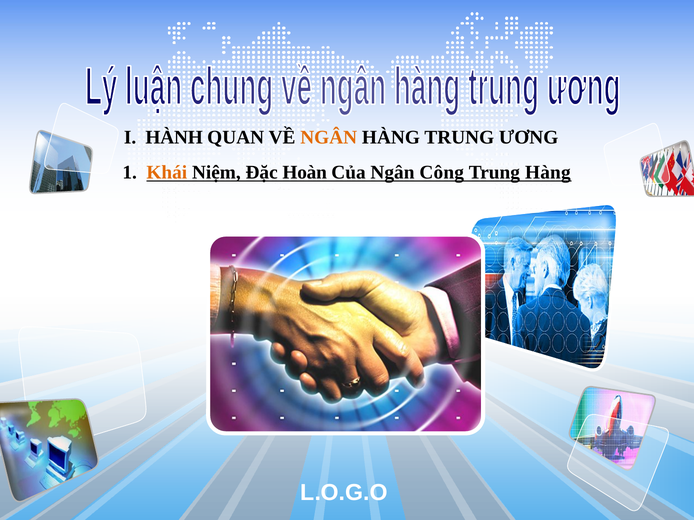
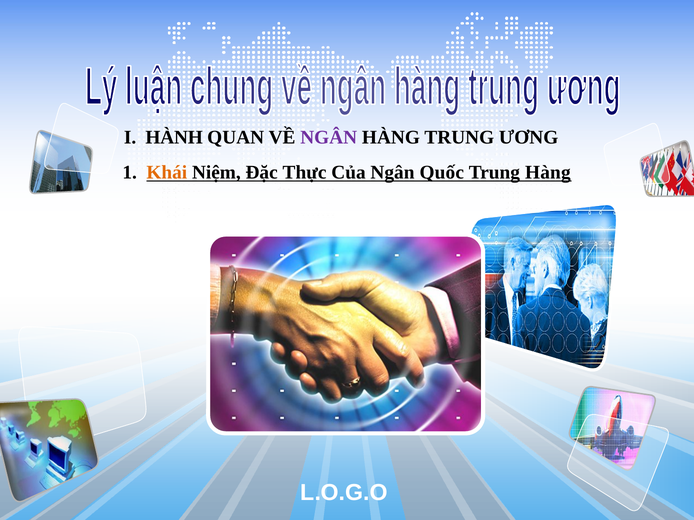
NGÂN at (329, 137) colour: orange -> purple
Hoàn: Hoàn -> Thực
Công: Công -> Quốc
